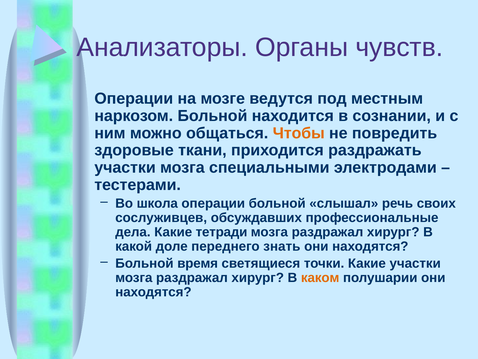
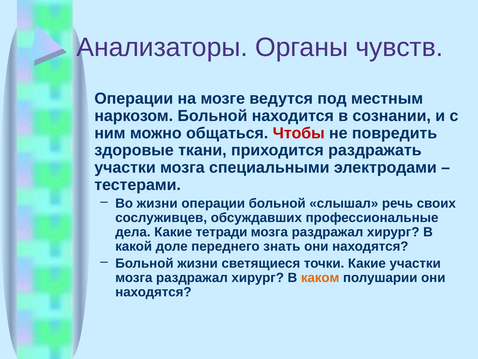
Чтобы colour: orange -> red
Во школа: школа -> жизни
Больной время: время -> жизни
